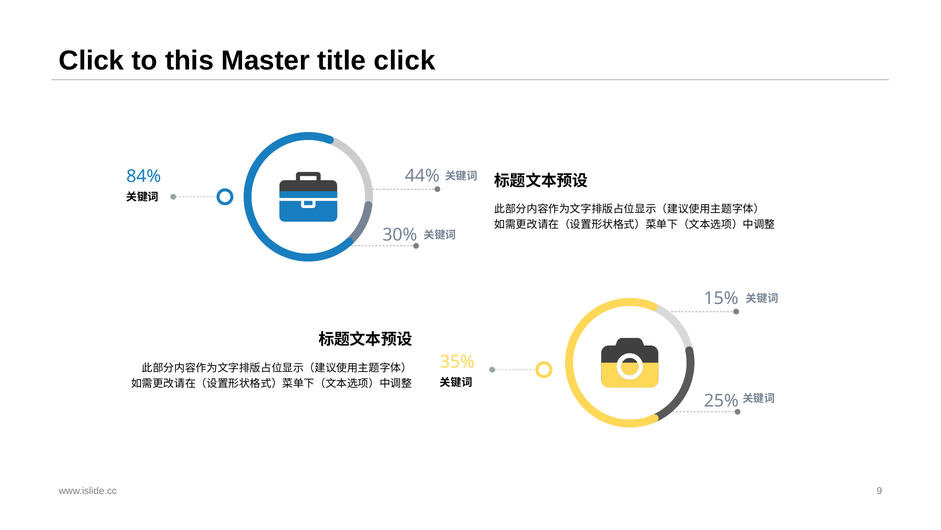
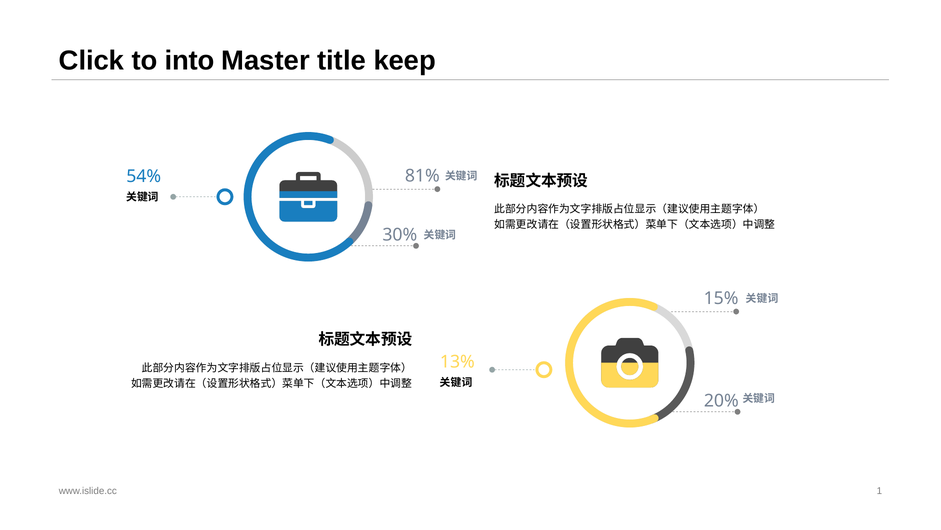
this: this -> into
title click: click -> keep
44%: 44% -> 81%
84%: 84% -> 54%
35%: 35% -> 13%
25%: 25% -> 20%
9: 9 -> 1
